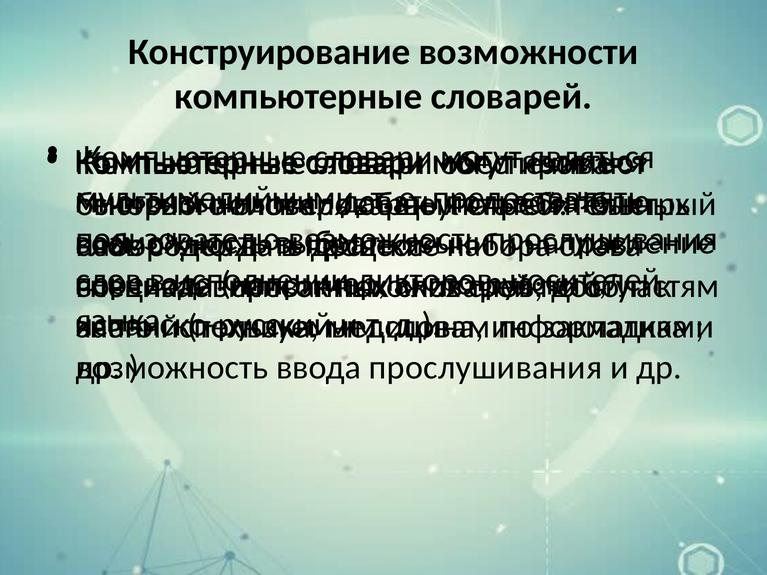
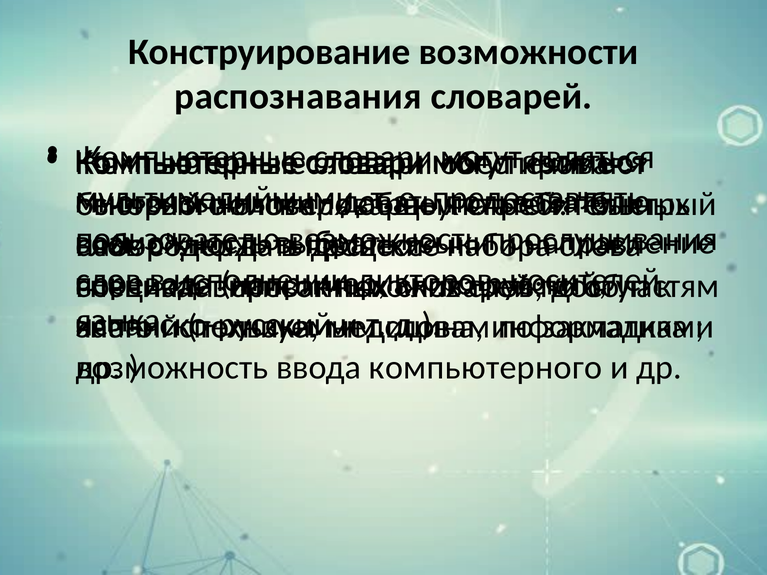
компьютерные at (298, 97): компьютерные -> распознавания
ввода прослушивания: прослушивания -> компьютерного
